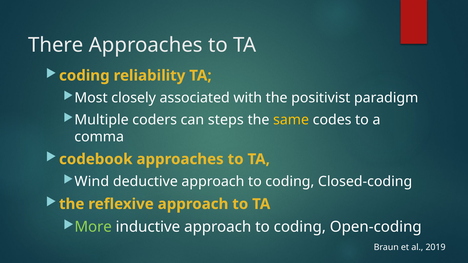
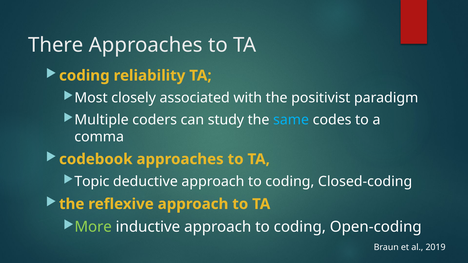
steps: steps -> study
same colour: yellow -> light blue
Wind: Wind -> Topic
